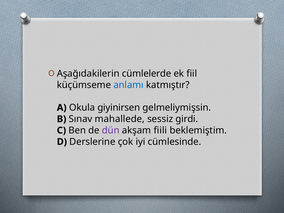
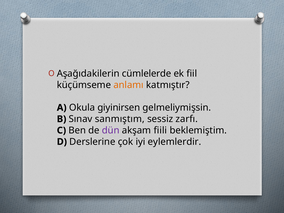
anlamı colour: blue -> orange
mahallede: mahallede -> sanmıştım
girdi: girdi -> zarfı
cümlesinde: cümlesinde -> eylemlerdir
